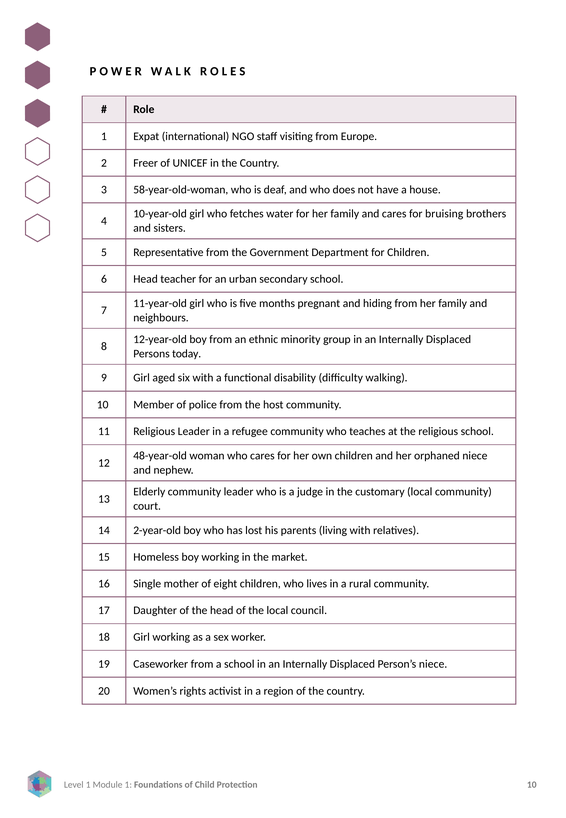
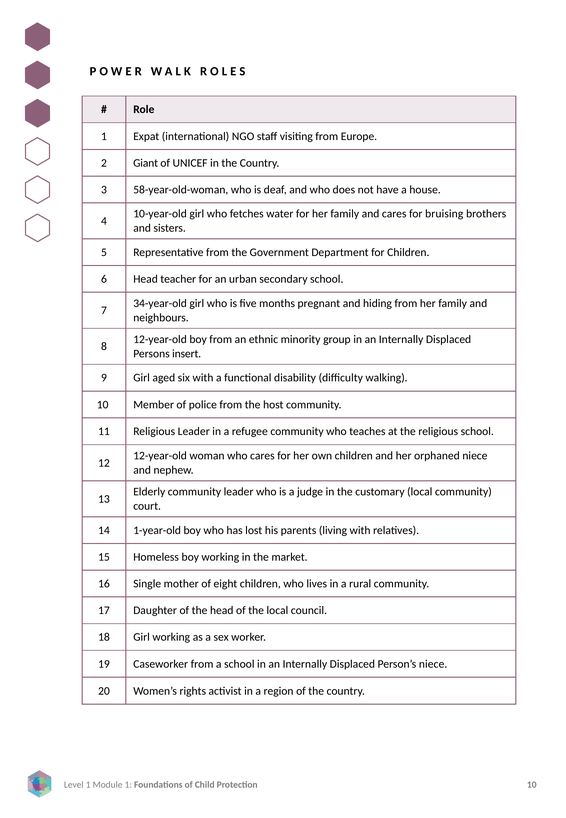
Freer: Freer -> Giant
11-year-old: 11-year-old -> 34-year-old
today: today -> insert
48-year-old at (160, 456): 48-year-old -> 12-year-old
2-year-old: 2-year-old -> 1-year-old
